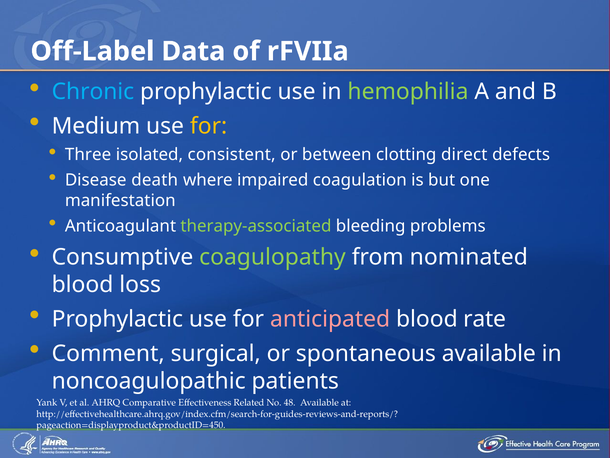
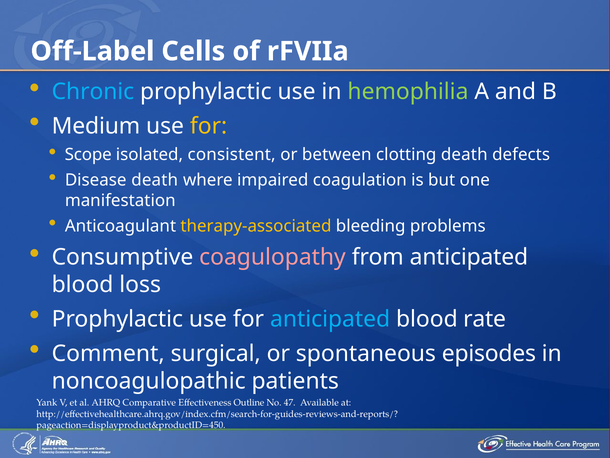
Data: Data -> Cells
Three: Three -> Scope
clotting direct: direct -> death
therapy-associated colour: light green -> yellow
coagulopathy colour: light green -> pink
from nominated: nominated -> anticipated
anticipated at (330, 319) colour: pink -> light blue
spontaneous available: available -> episodes
Related: Related -> Outline
48: 48 -> 47
